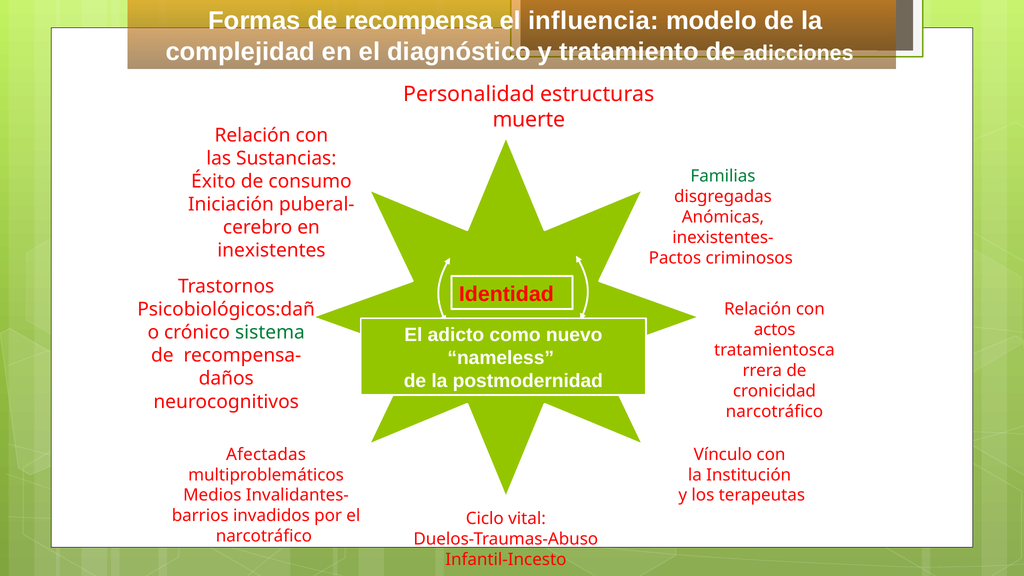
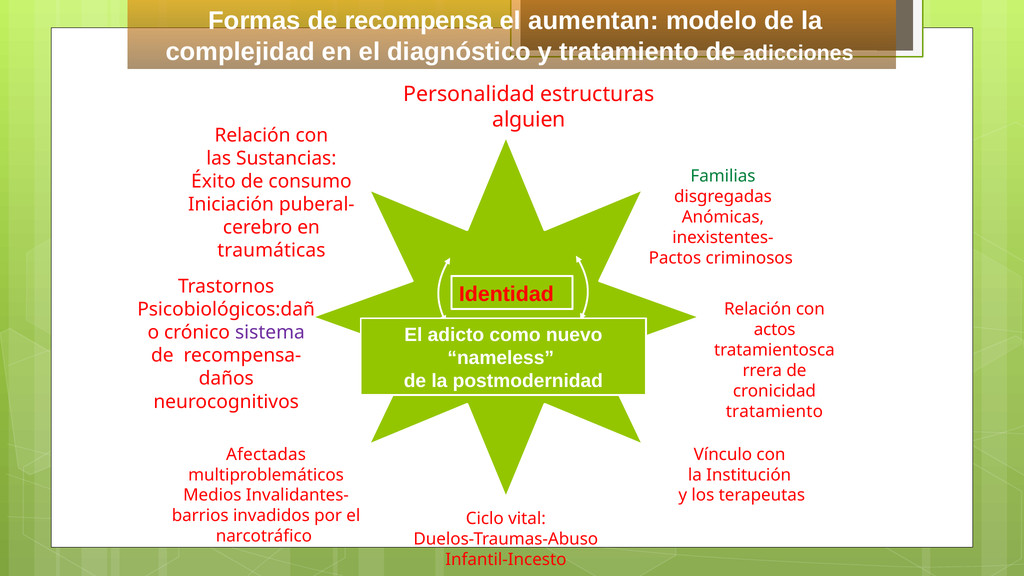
influencia: influencia -> aumentan
muerte: muerte -> alguien
inexistentes: inexistentes -> traumáticas
sistema colour: green -> purple
narcotráfico at (774, 412): narcotráfico -> tratamiento
